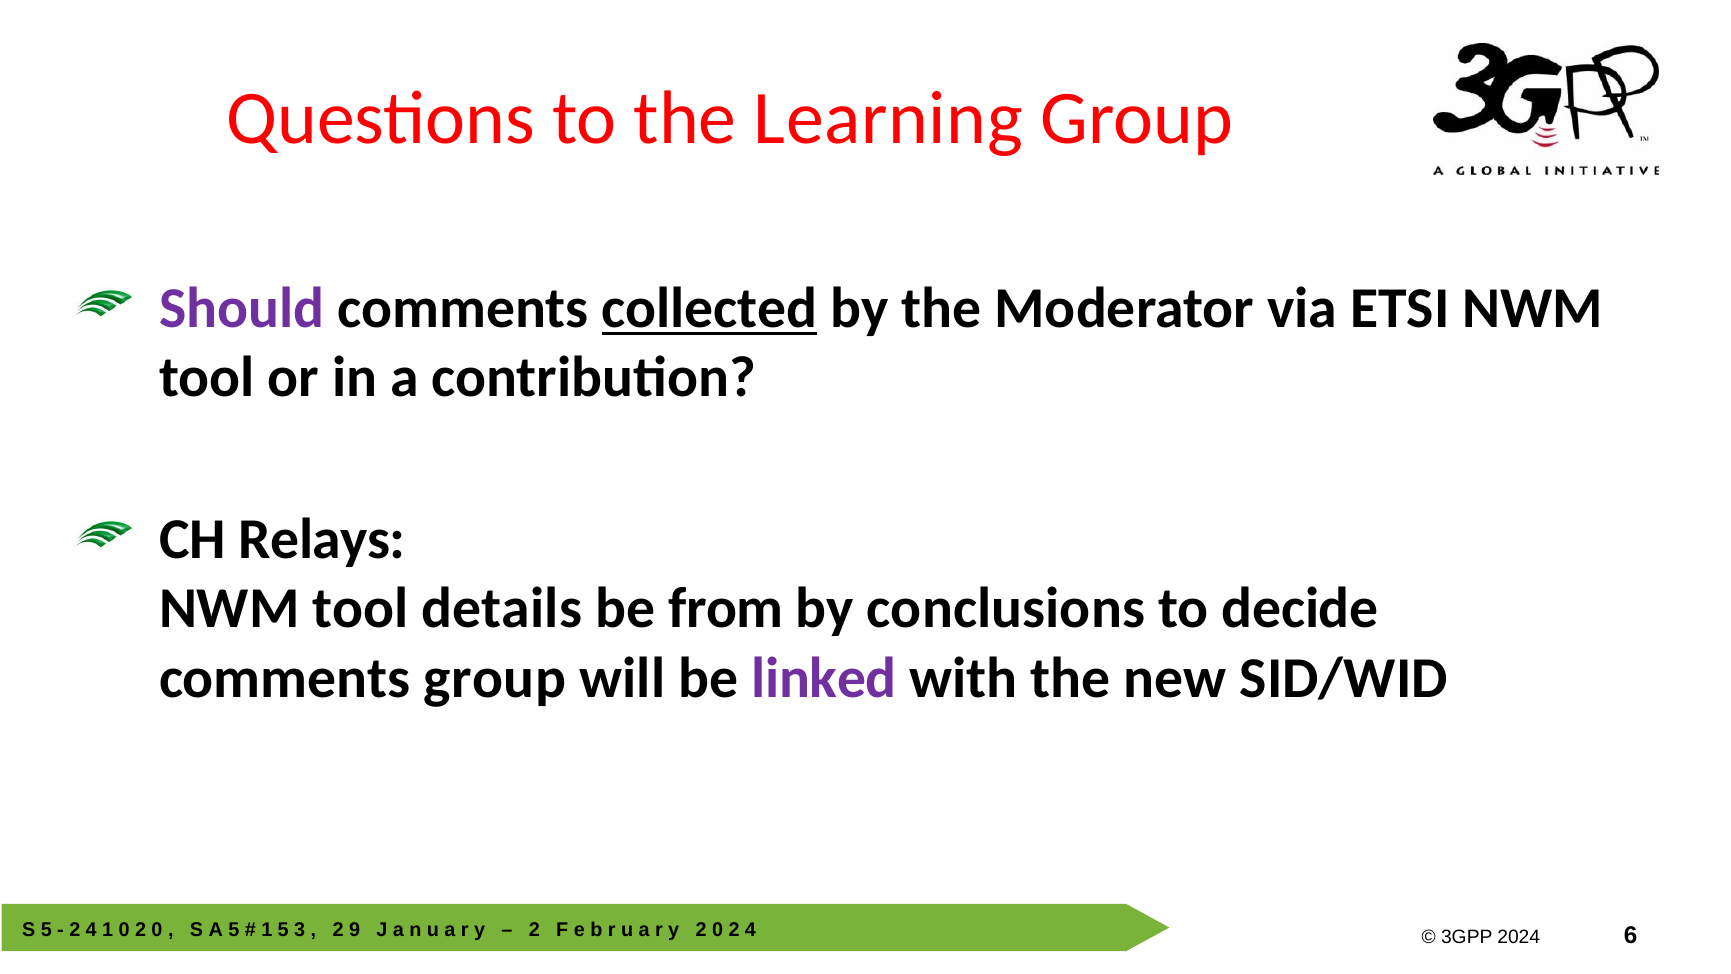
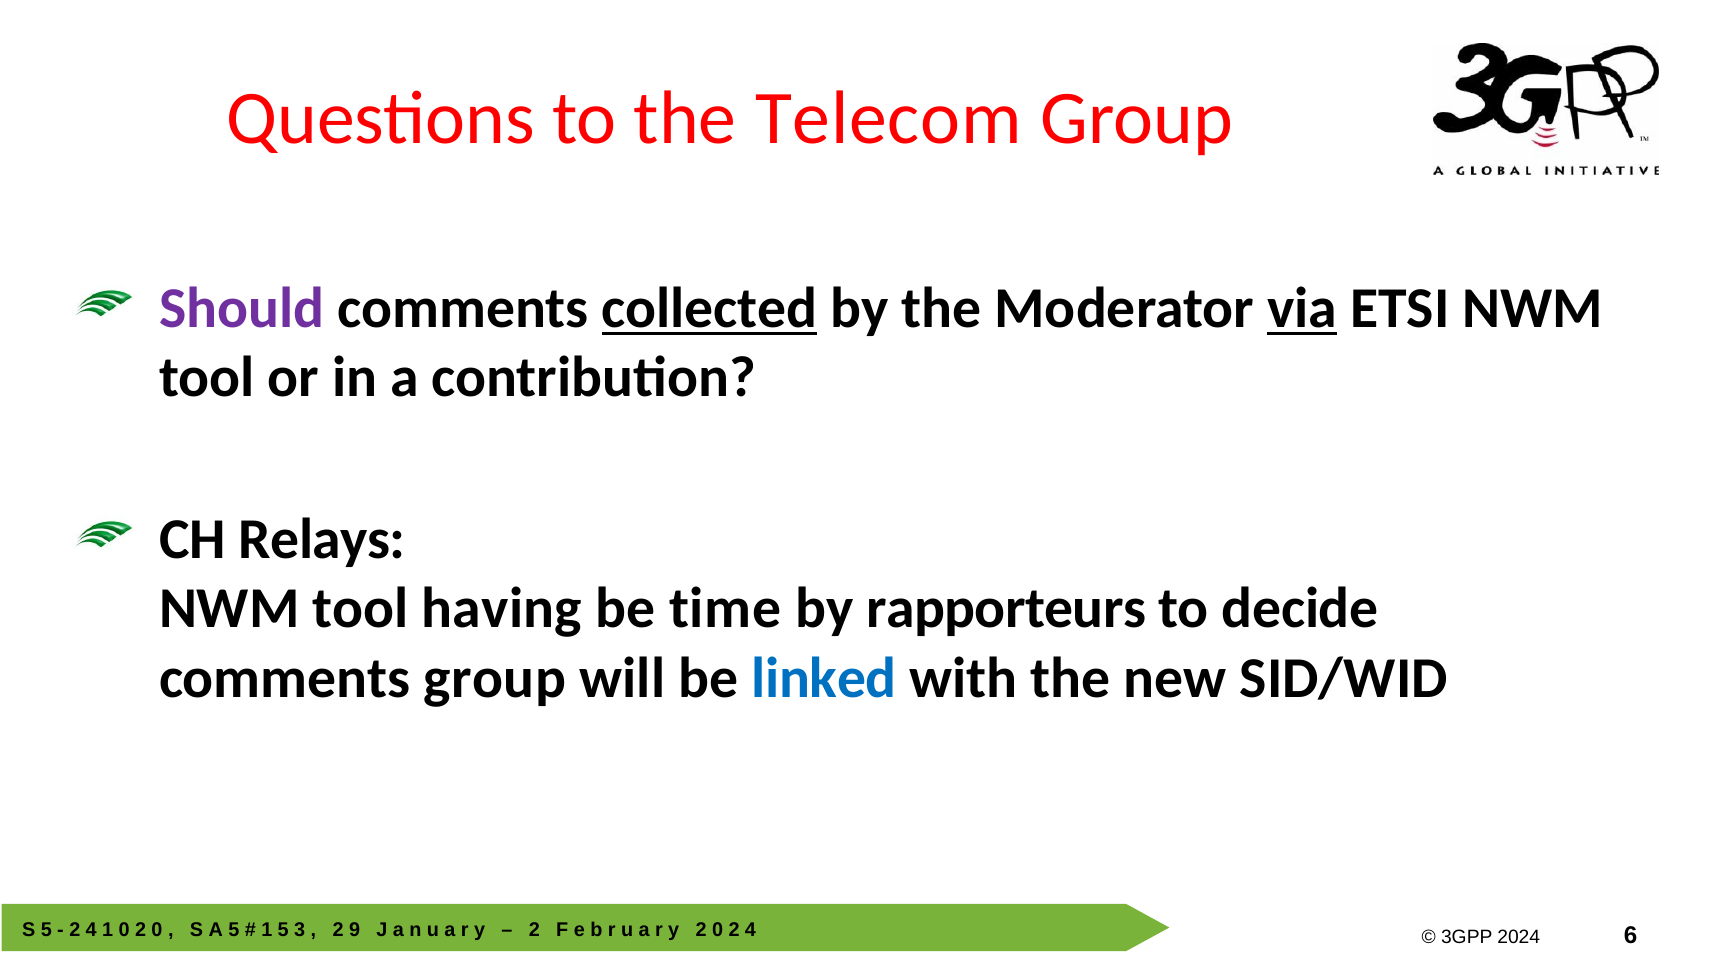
Learning: Learning -> Telecom
via underline: none -> present
details: details -> having
from: from -> time
conclusions: conclusions -> rapporteurs
linked colour: purple -> blue
